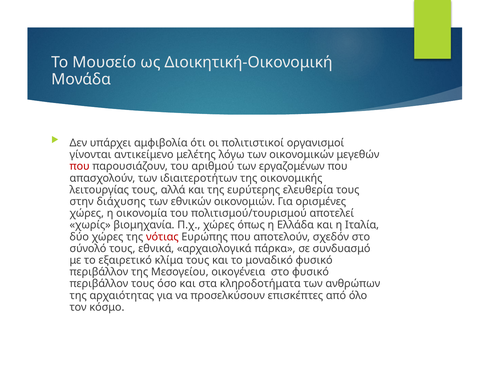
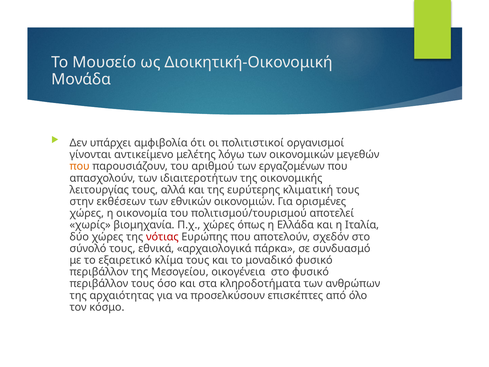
που at (80, 166) colour: red -> orange
ελευθερία: ελευθερία -> κλιματική
διάχυσης: διάχυσης -> εκθέσεων
